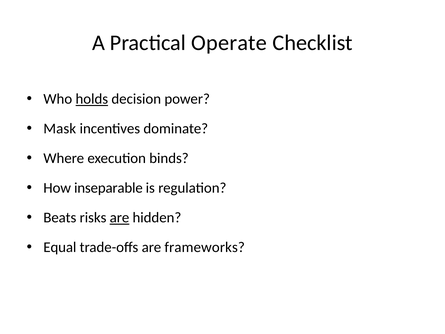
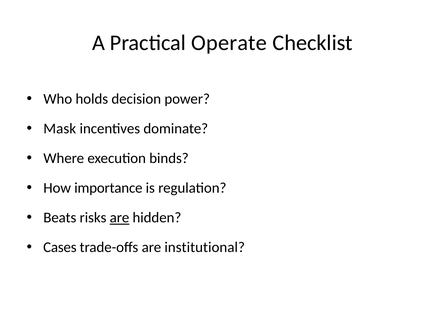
holds underline: present -> none
inseparable: inseparable -> importance
Equal: Equal -> Cases
frameworks: frameworks -> institutional
